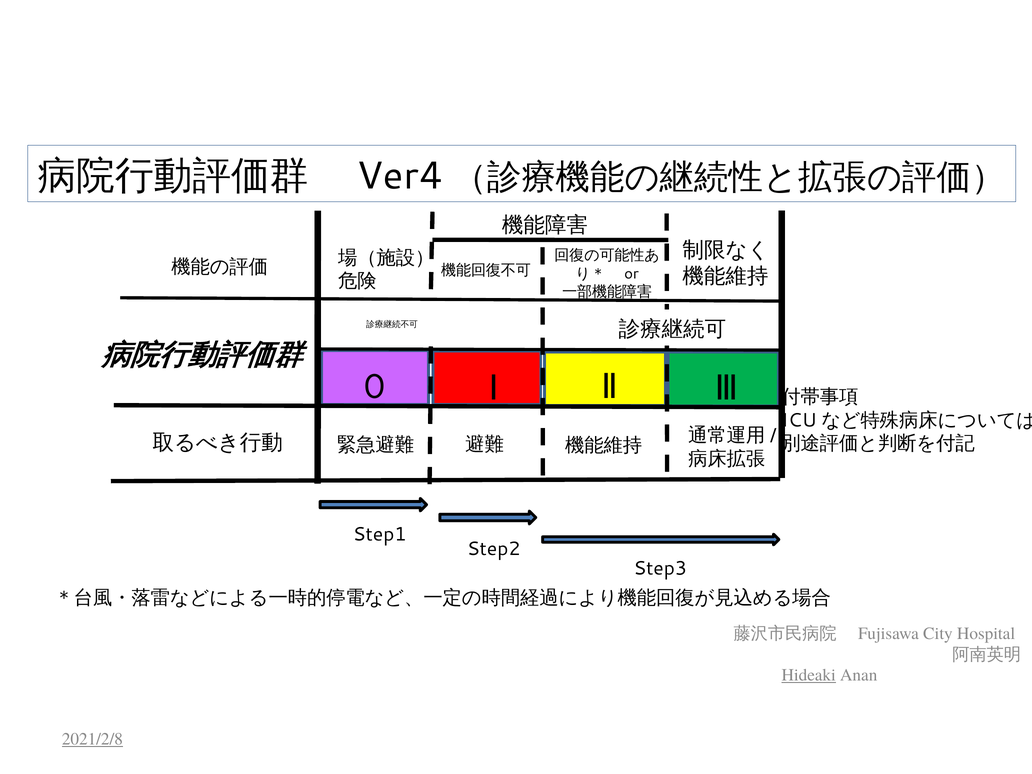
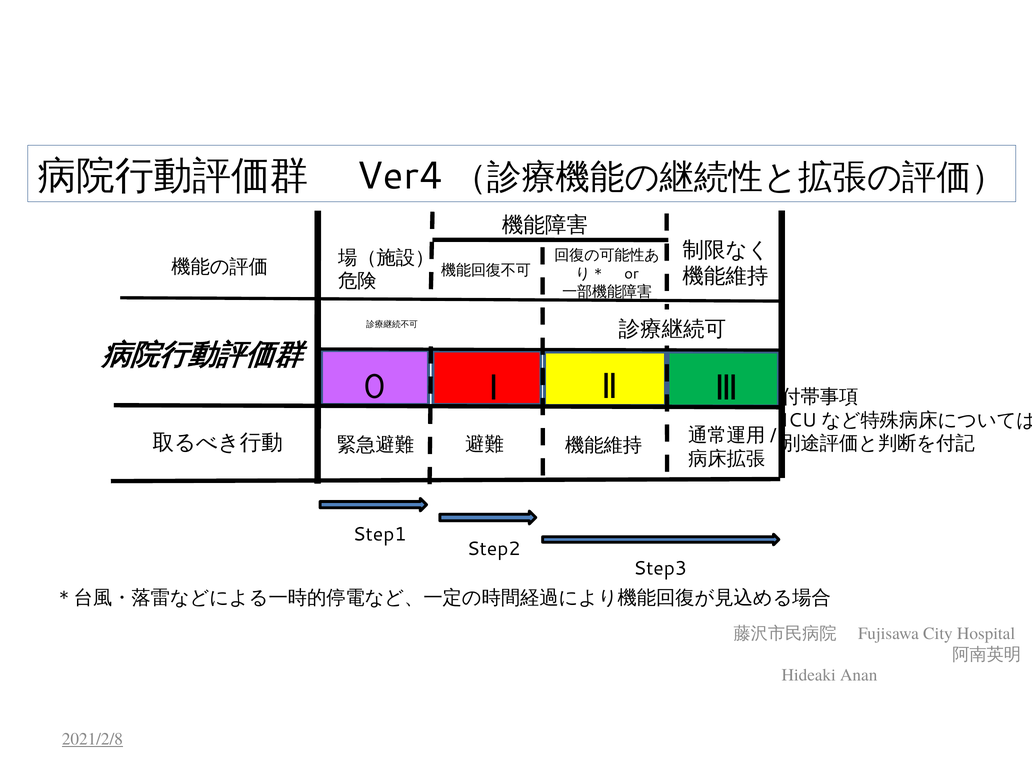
Hideaki underline: present -> none
